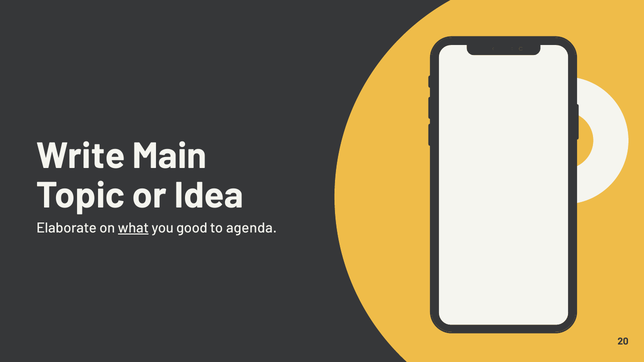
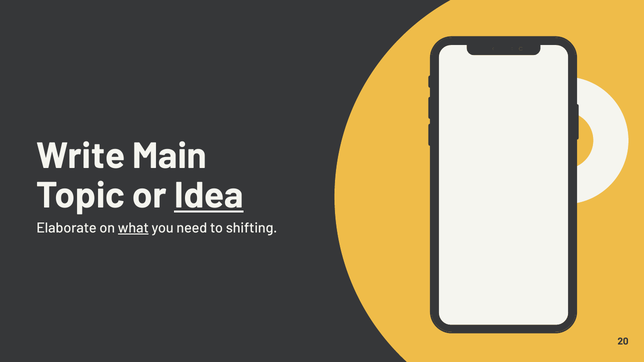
Idea underline: none -> present
good: good -> need
agenda: agenda -> shifting
